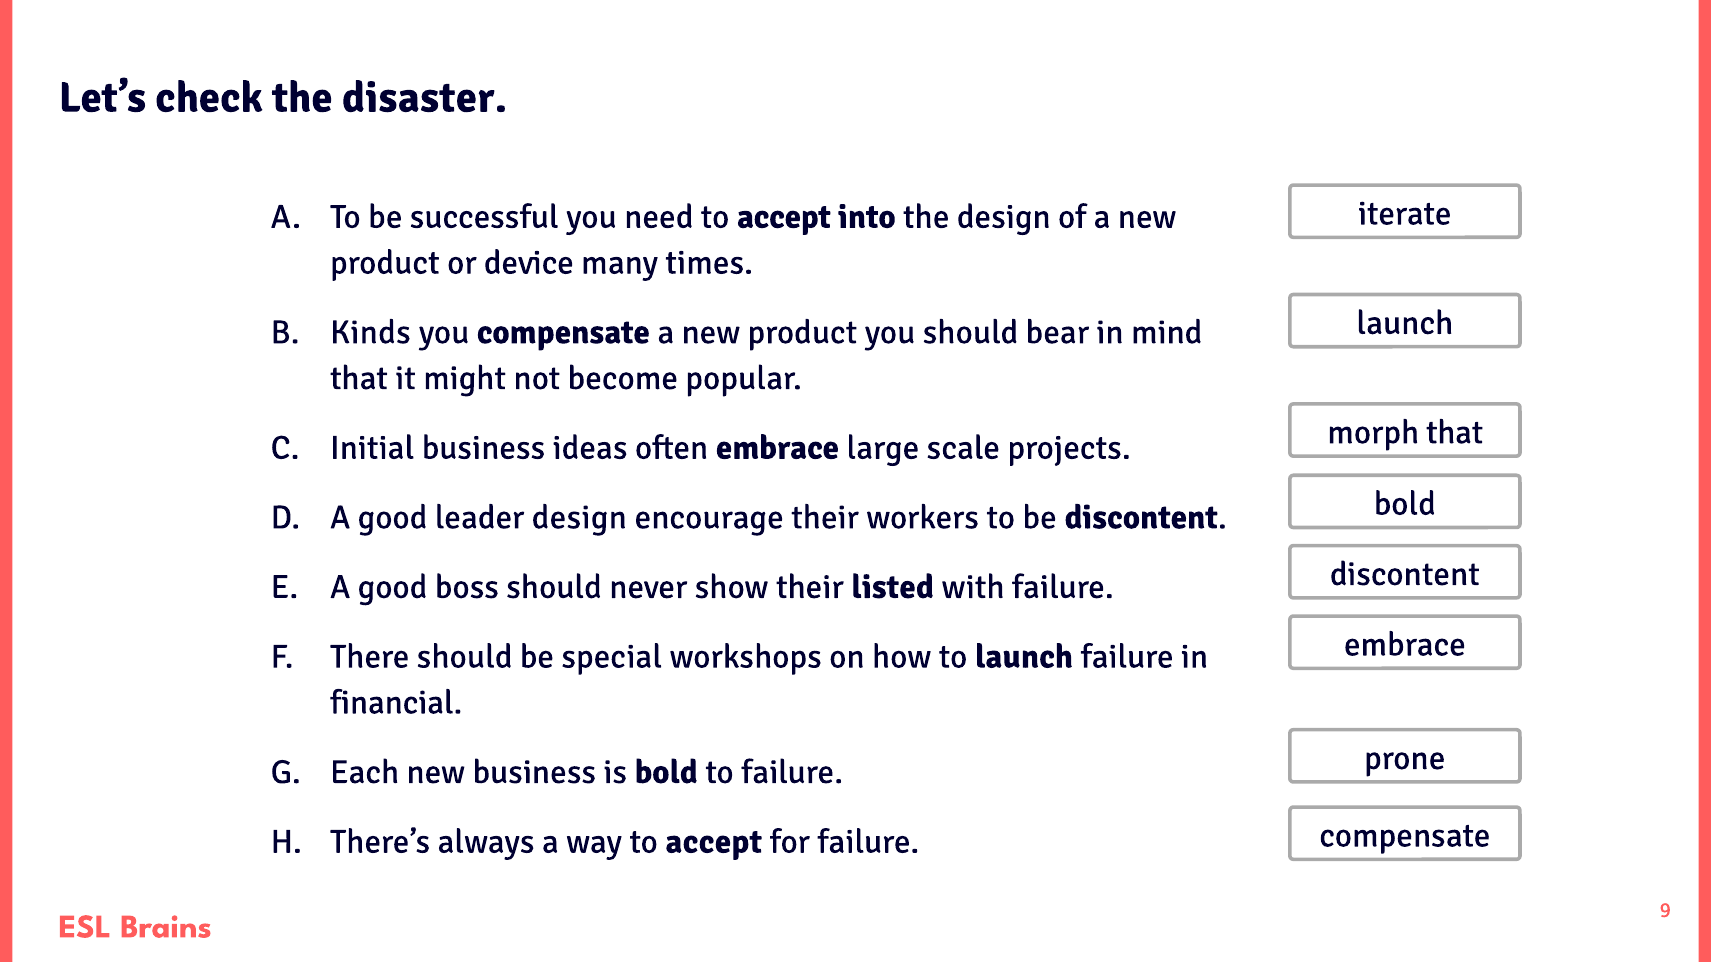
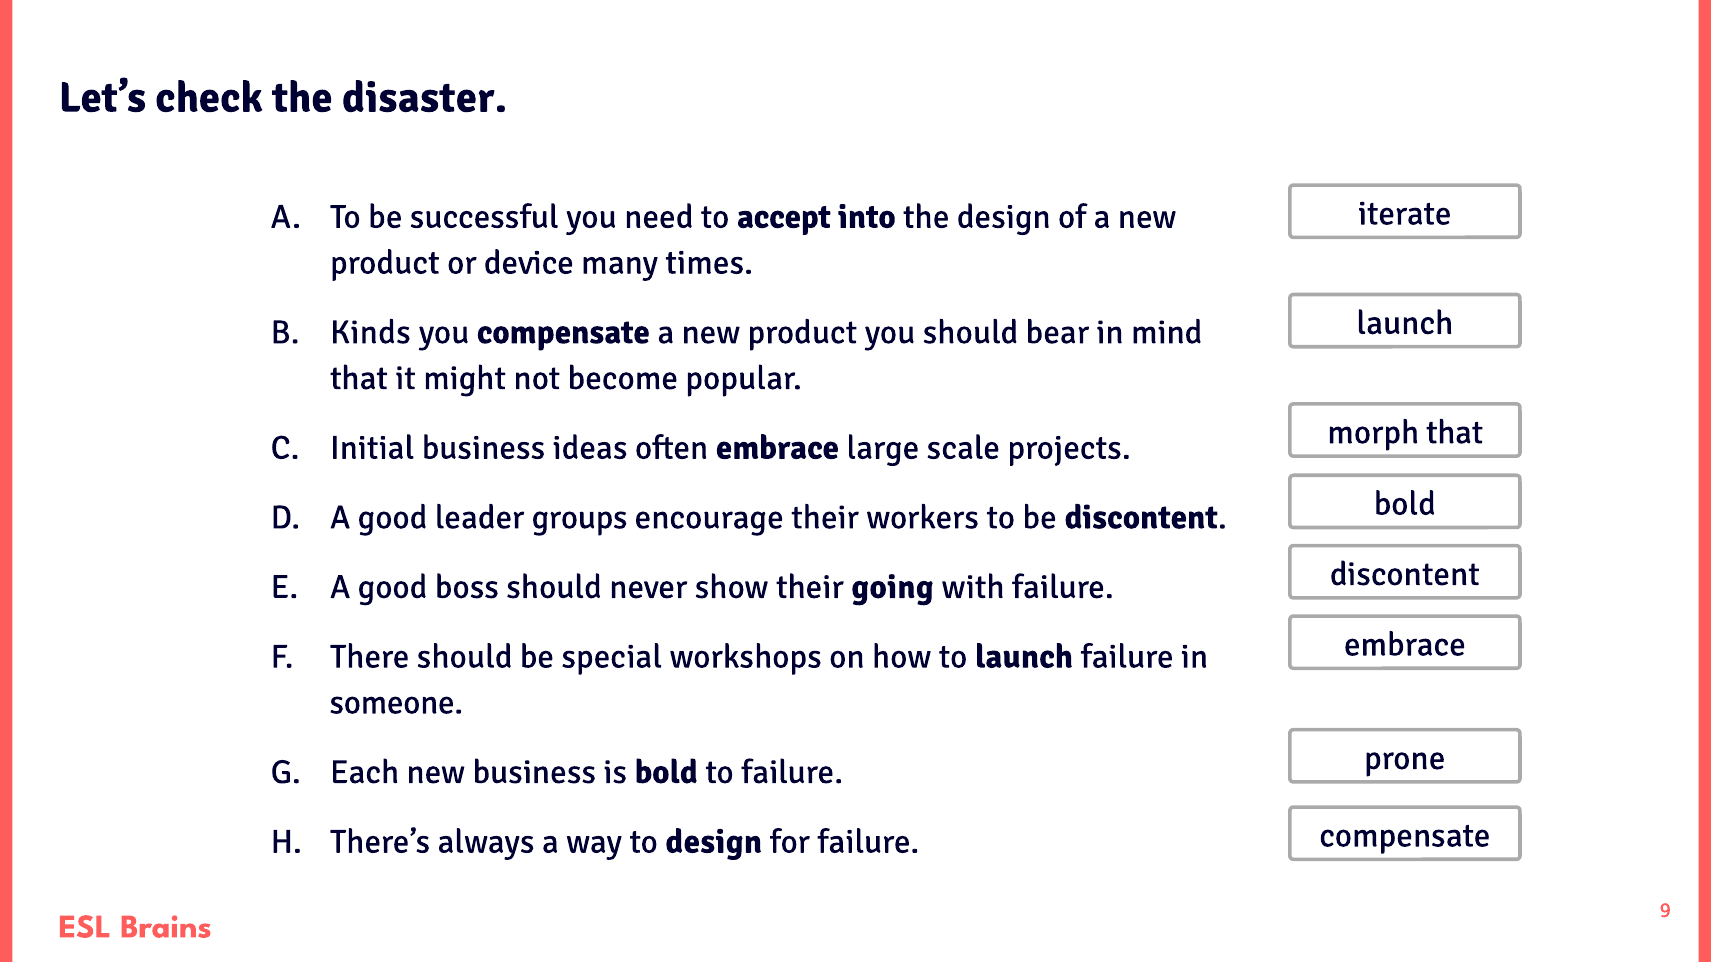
leader design: design -> groups
listed: listed -> going
financial: financial -> someone
way to accept: accept -> design
